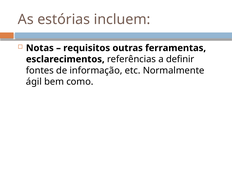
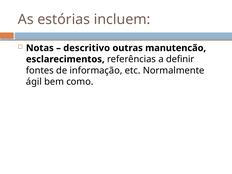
requisitos: requisitos -> descritivo
ferramentas: ferramentas -> manutencão
